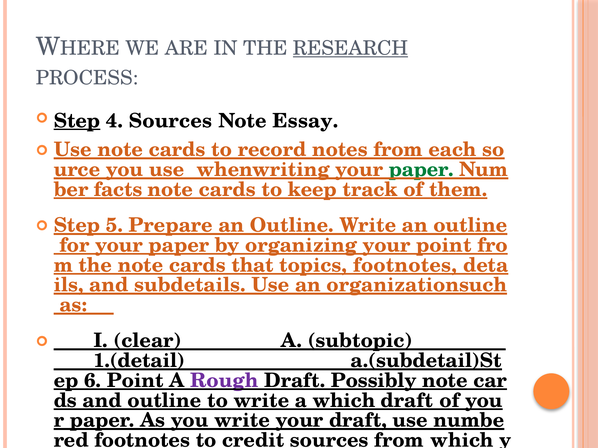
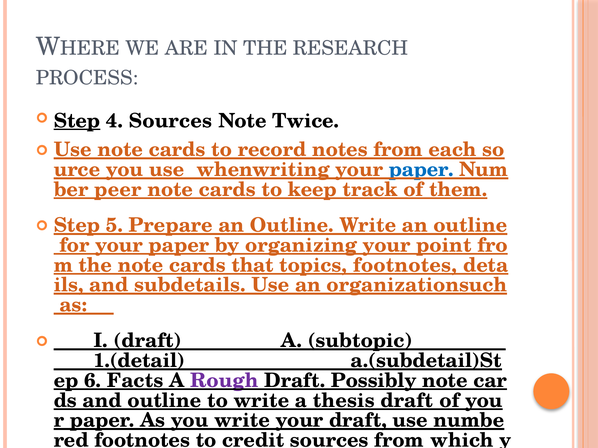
RESEARCH underline: present -> none
Essay: Essay -> Twice
paper at (421, 170) colour: green -> blue
facts: facts -> peer
I clear: clear -> draft
6 Point: Point -> Facts
a which: which -> thesis
